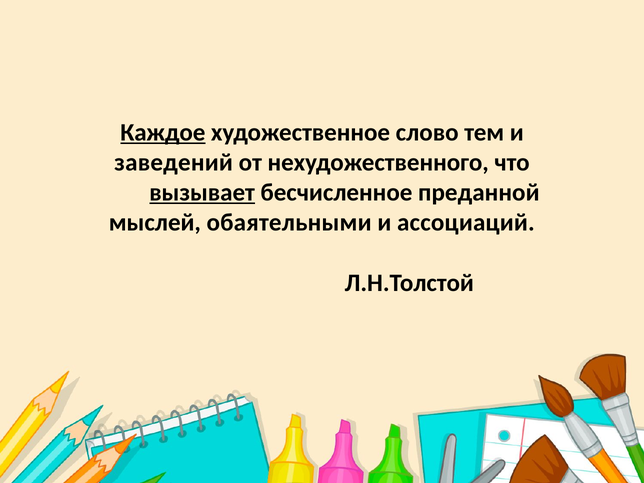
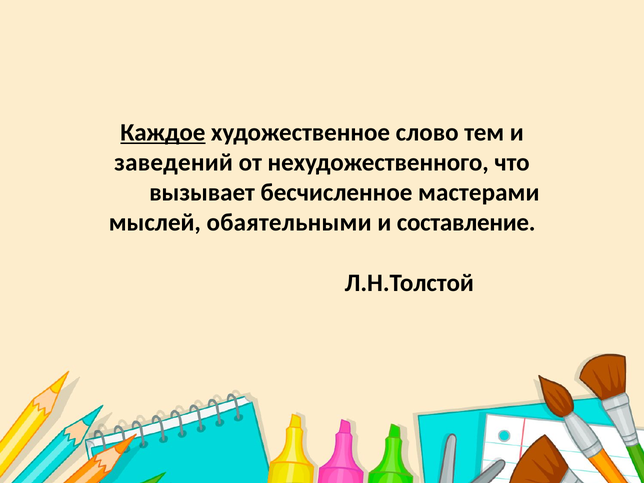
вызывает underline: present -> none
преданной: преданной -> мастерами
ассоциаций: ассоциаций -> составление
